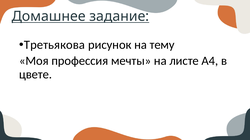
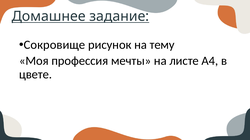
Третьякова: Третьякова -> Сокровище
